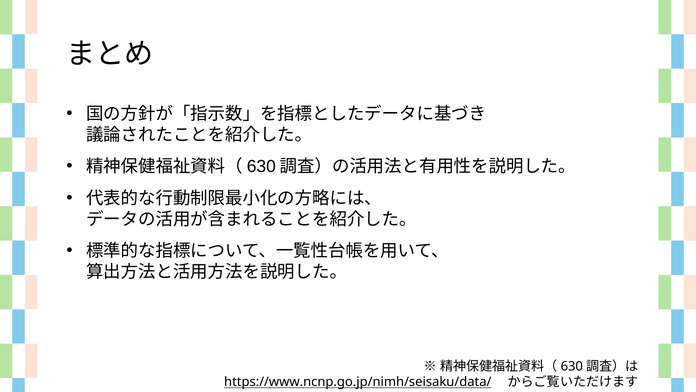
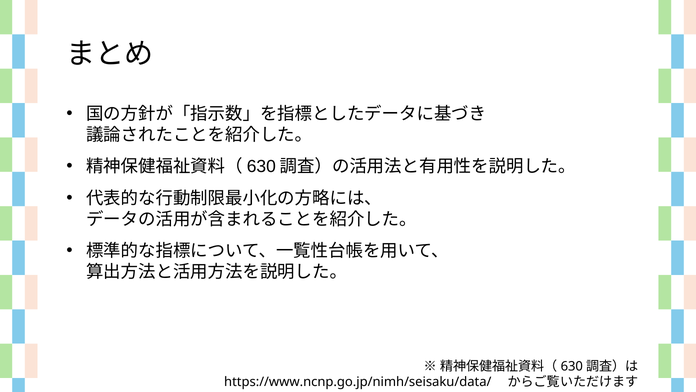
https://www.ncnp.go.jp/nimh/seisaku/data/ underline: present -> none
